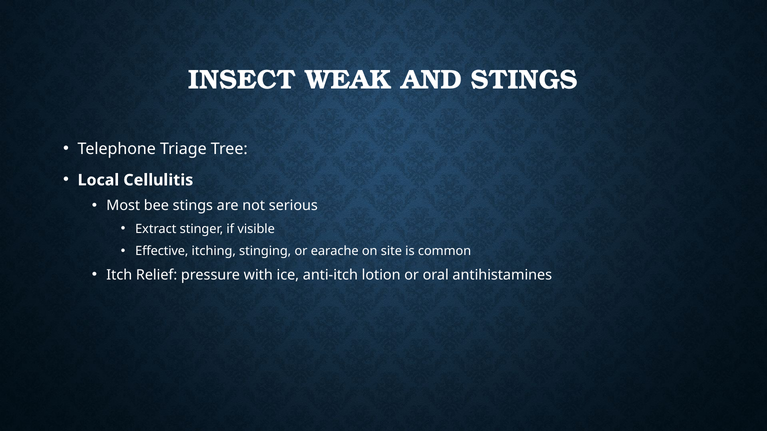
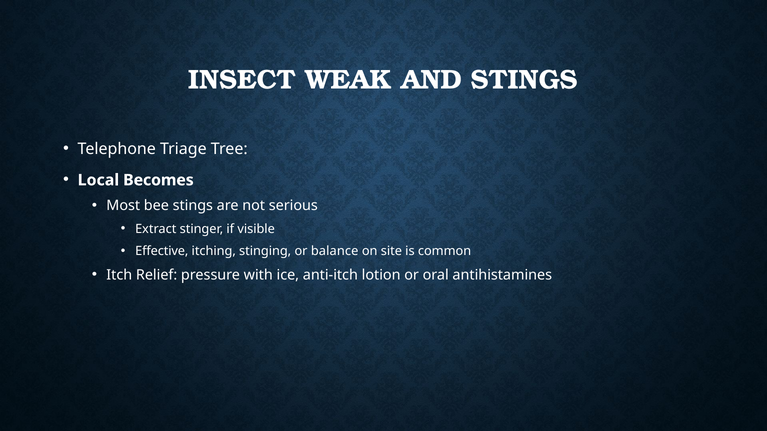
Cellulitis: Cellulitis -> Becomes
earache: earache -> balance
